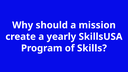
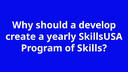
mission: mission -> develop
